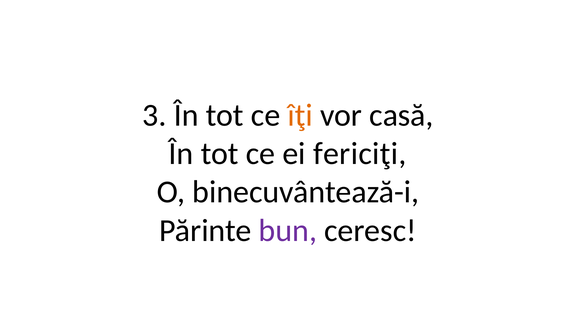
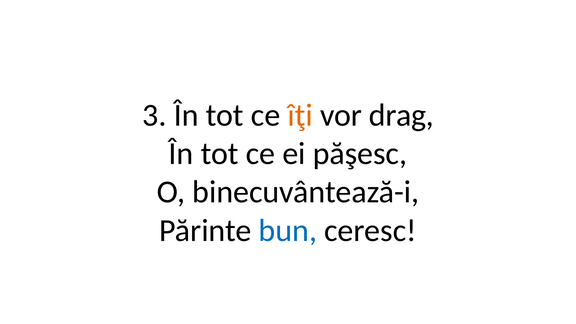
casă: casă -> drag
fericiţi: fericiţi -> păşesc
bun colour: purple -> blue
